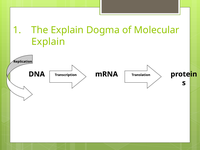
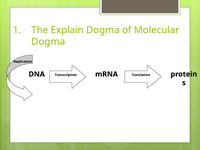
Explain at (48, 42): Explain -> Dogma
